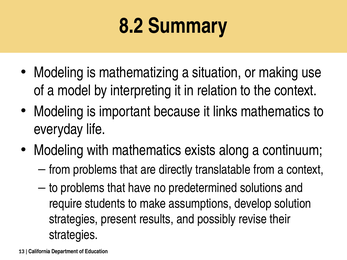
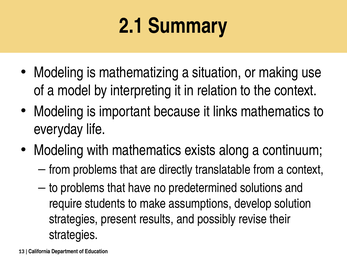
8.2: 8.2 -> 2.1
